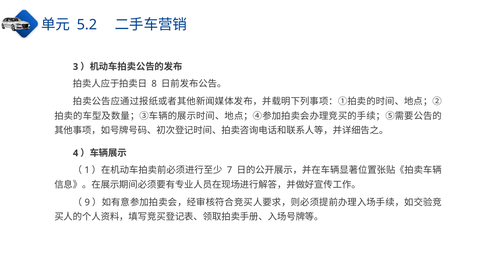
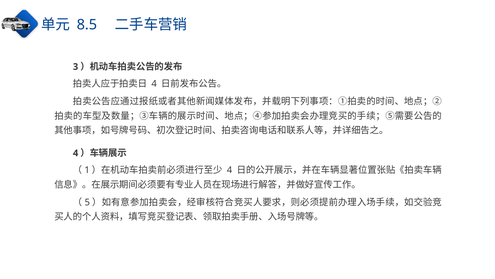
5.2: 5.2 -> 8.5
8 at (154, 84): 8 -> 4
7 at (230, 170): 7 -> 4
9: 9 -> 5
